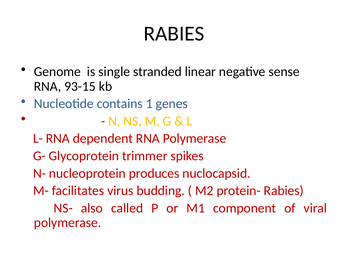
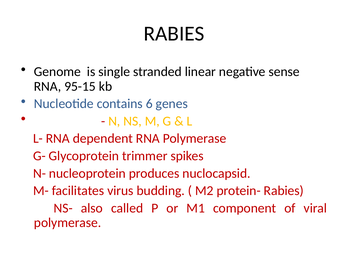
93-15: 93-15 -> 95-15
1: 1 -> 6
